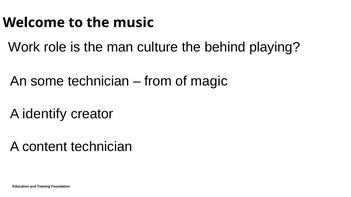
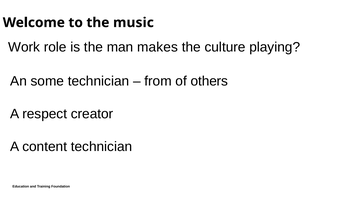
culture: culture -> makes
behind: behind -> culture
magic: magic -> others
identify: identify -> respect
